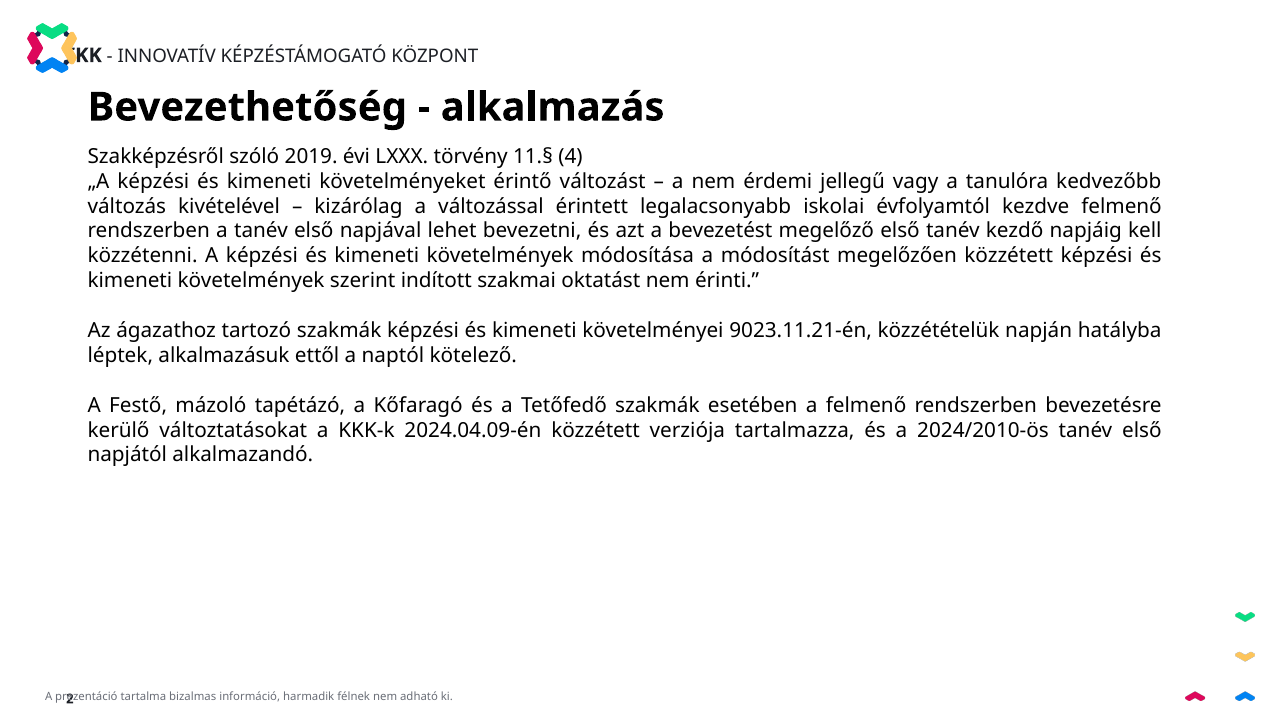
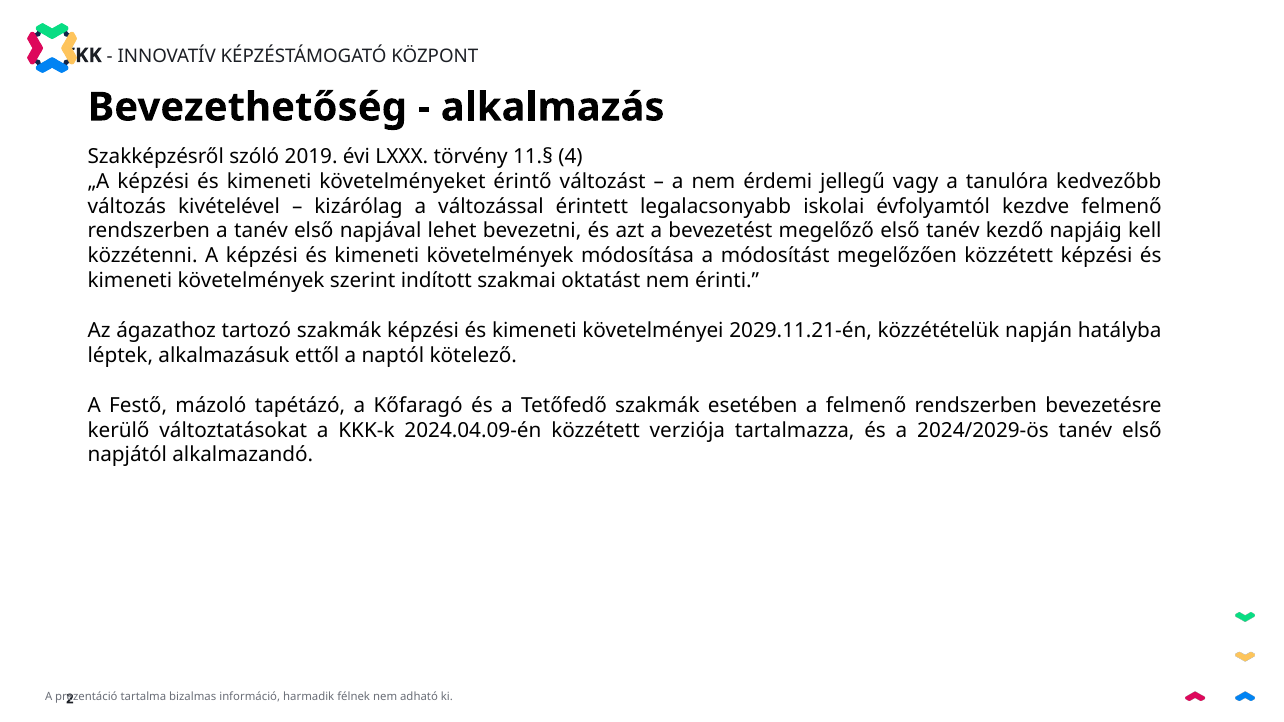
9023.11.21-én: 9023.11.21-én -> 2029.11.21-én
2024/2010-ös: 2024/2010-ös -> 2024/2029-ös
